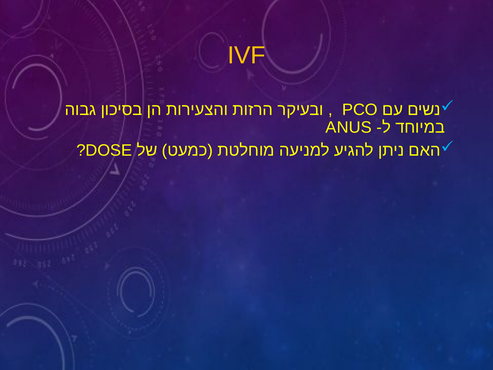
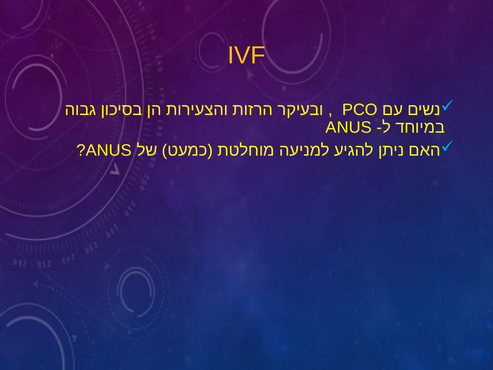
DOSE at (109, 150): DOSE -> ANUS
